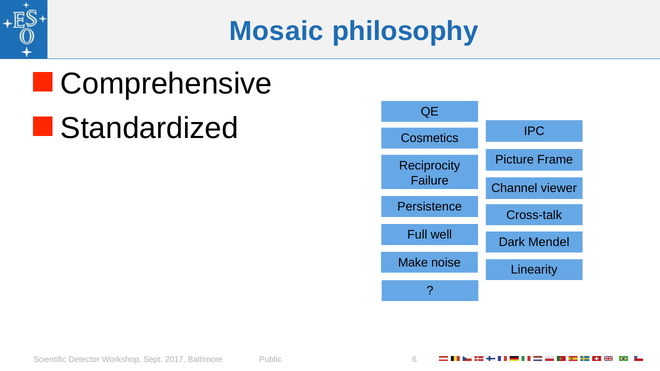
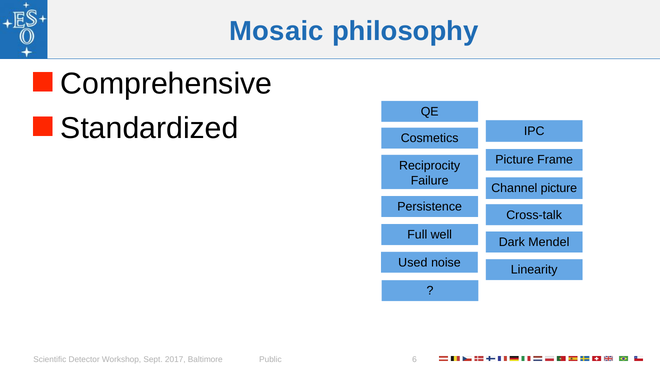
Channel viewer: viewer -> picture
Make: Make -> Used
